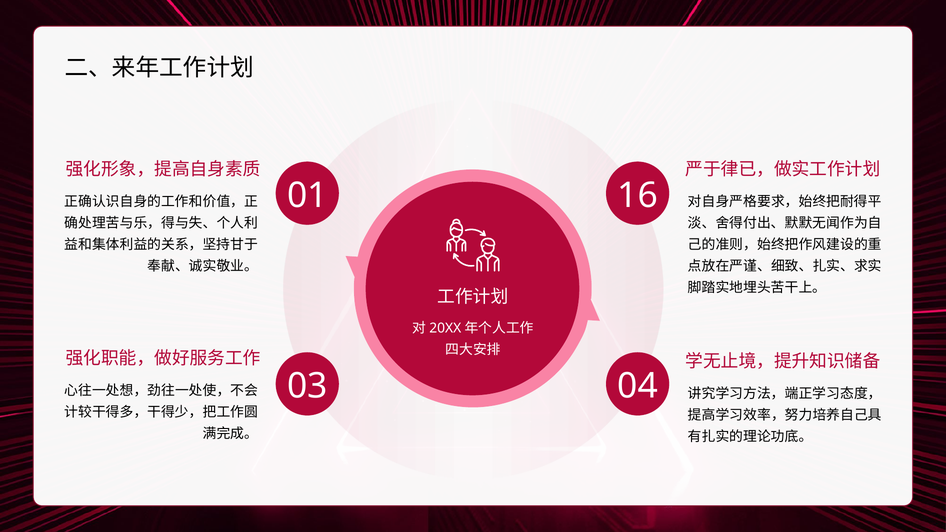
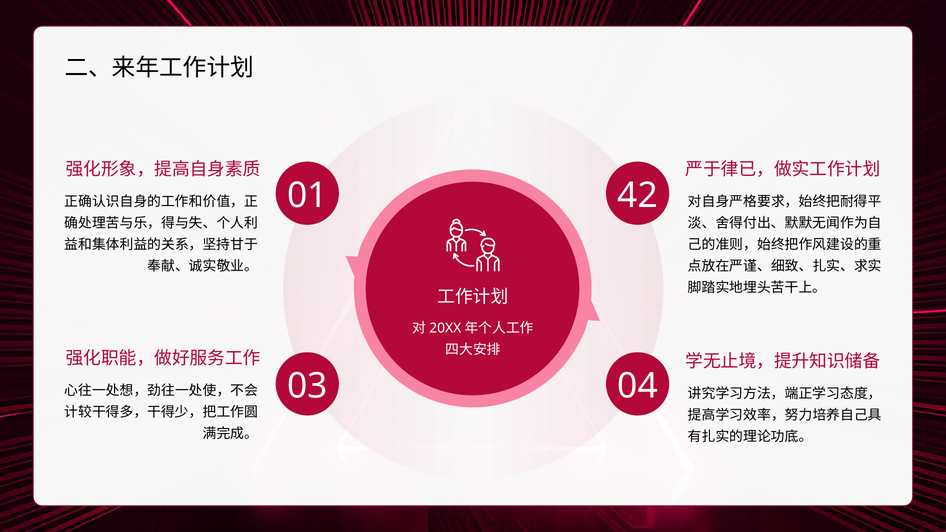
16: 16 -> 42
